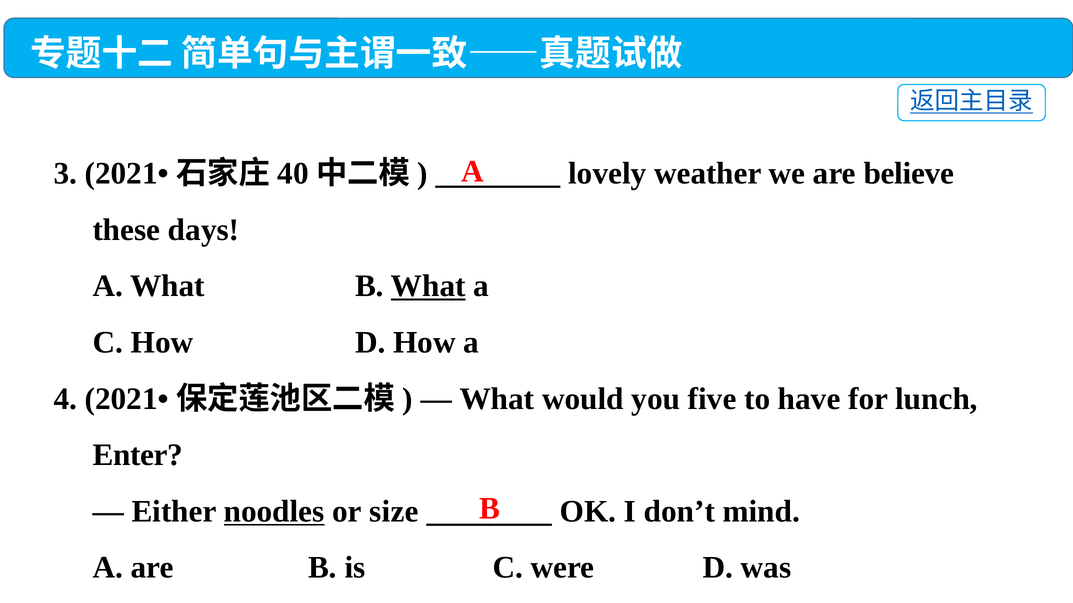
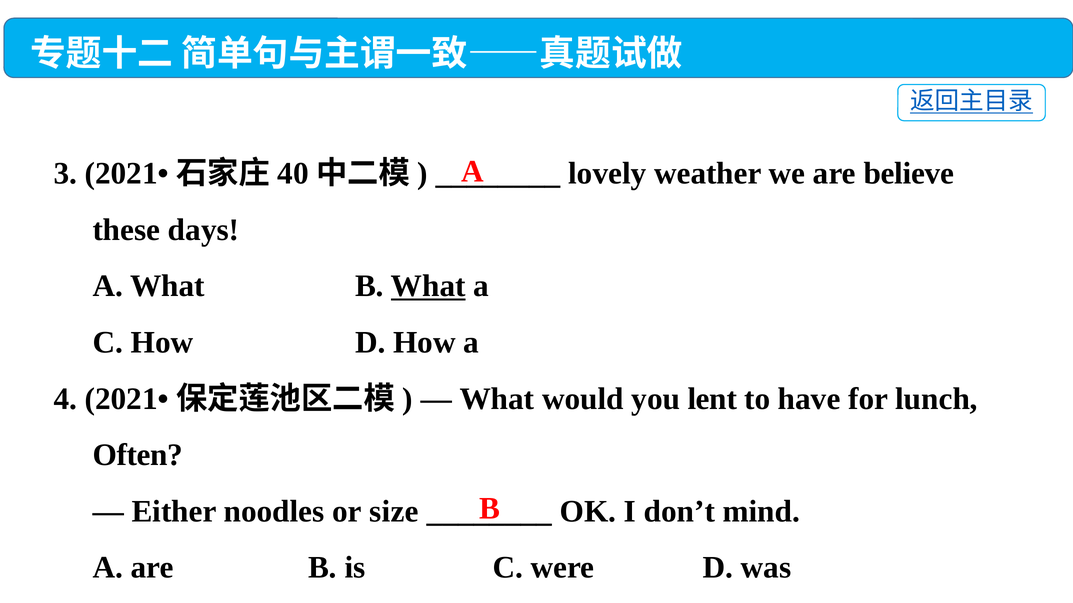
five: five -> lent
Enter: Enter -> Often
noodles underline: present -> none
